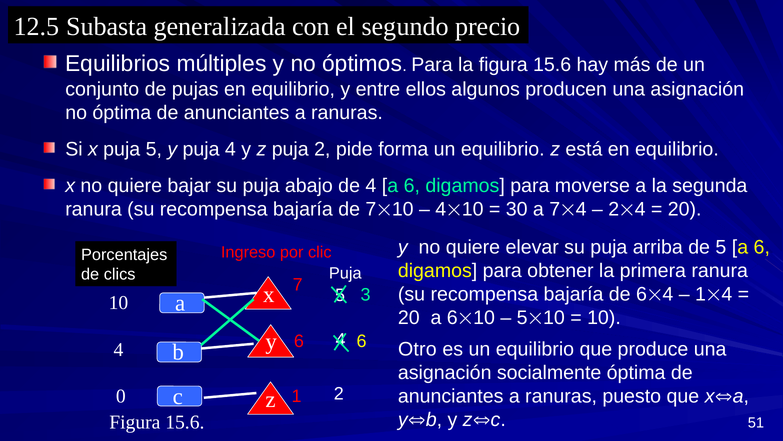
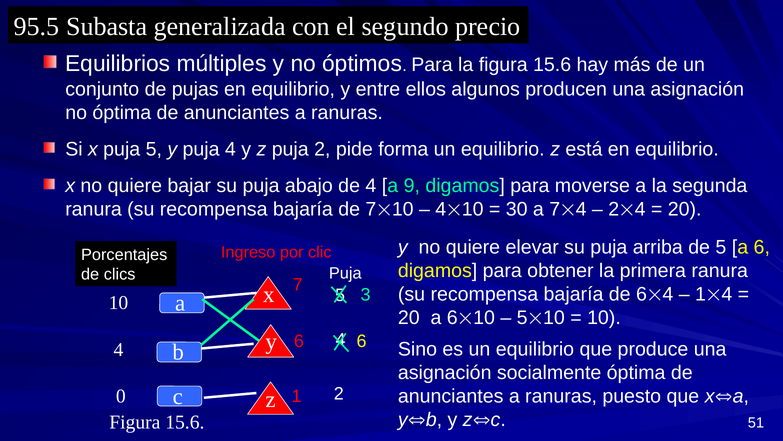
12.5: 12.5 -> 95.5
4 a 6: 6 -> 9
Otro: Otro -> Sino
